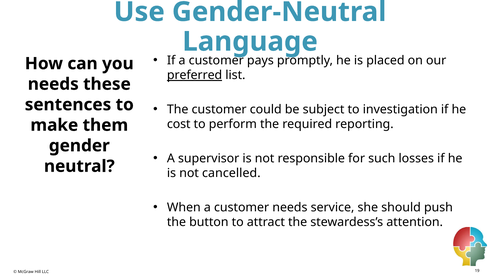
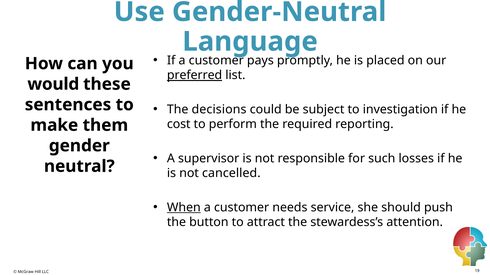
needs at (53, 84): needs -> would
The customer: customer -> decisions
When underline: none -> present
